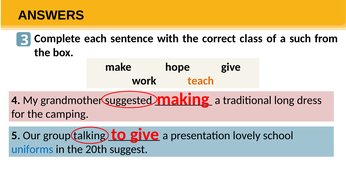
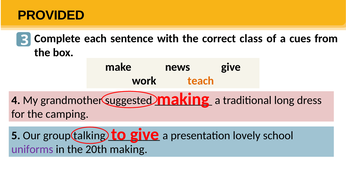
ANSWERS: ANSWERS -> PROVIDED
such: such -> cues
hope: hope -> news
uniforms colour: blue -> purple
20th suggest: suggest -> making
